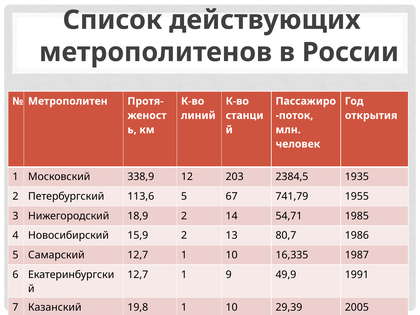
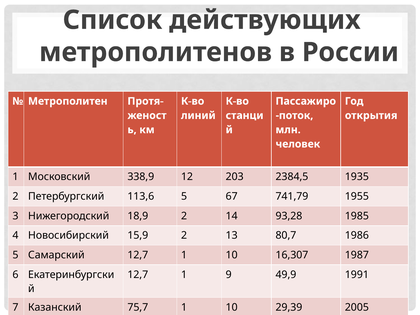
54,71: 54,71 -> 93,28
16,335: 16,335 -> 16,307
19,8: 19,8 -> 75,7
